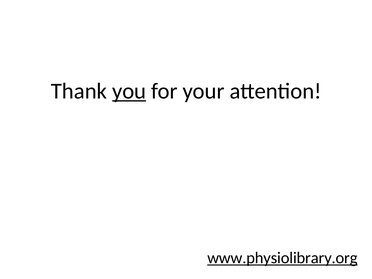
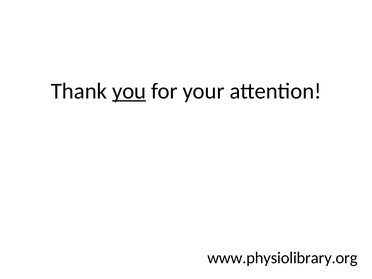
www.physiolibrary.org underline: present -> none
